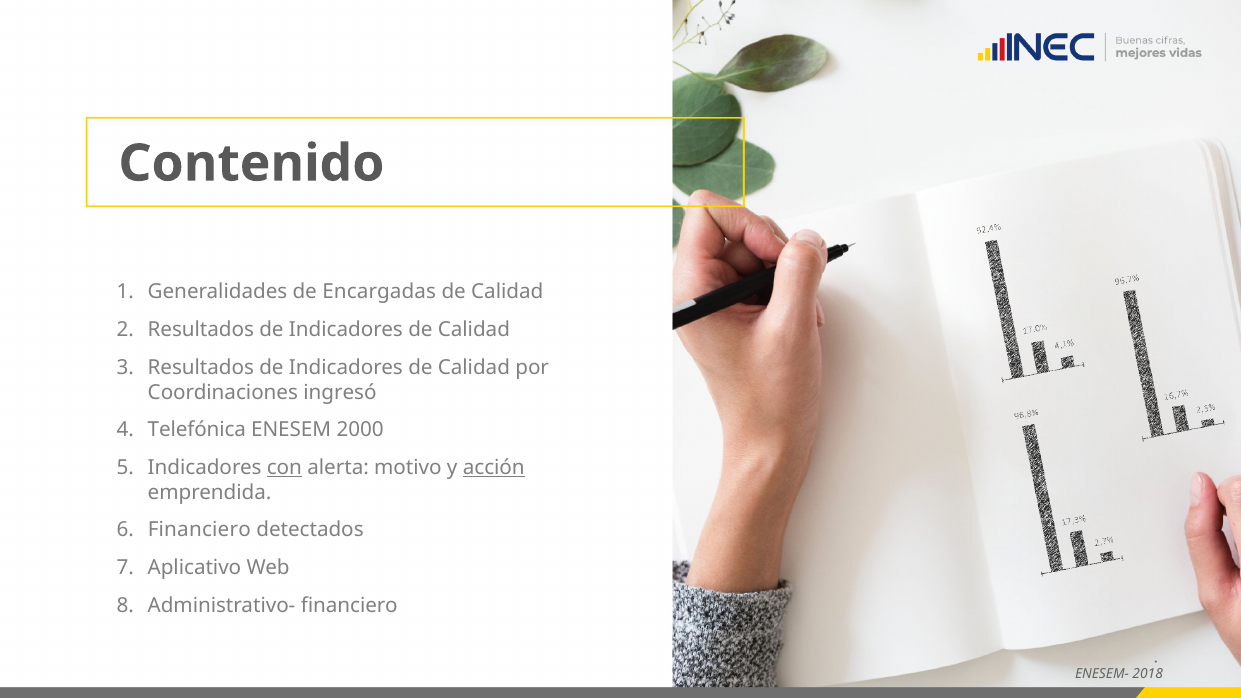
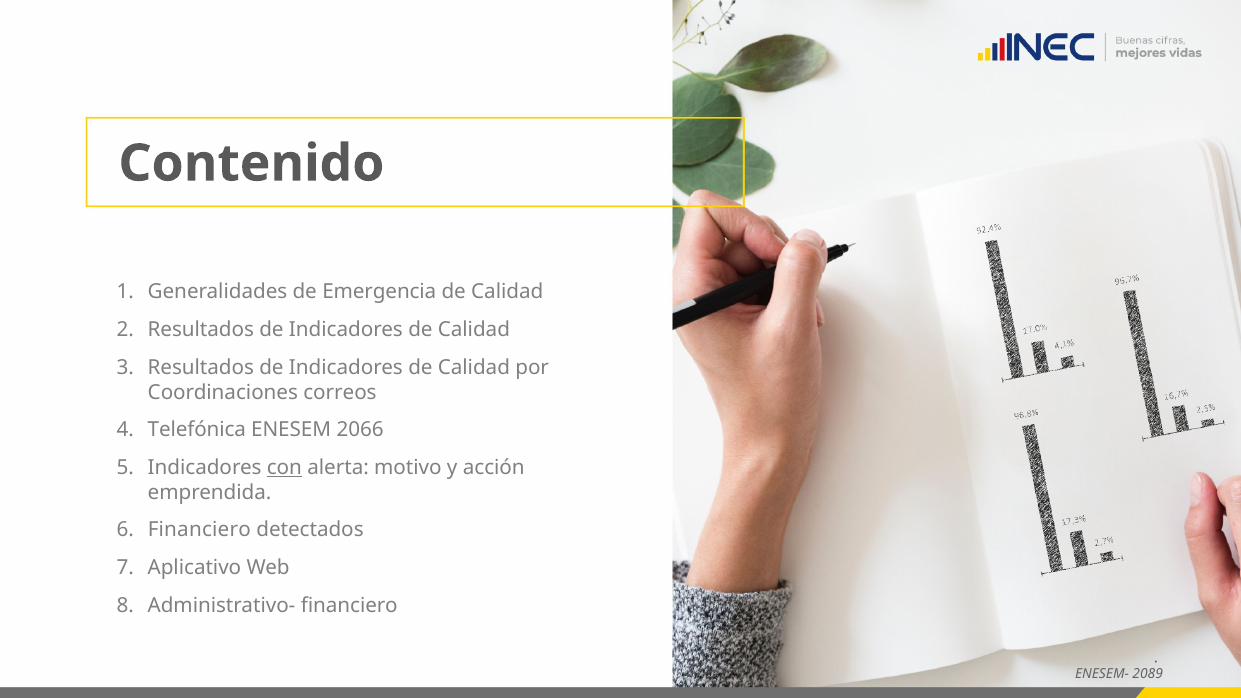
Encargadas: Encargadas -> Emergencia
ingresó: ingresó -> correos
2000: 2000 -> 2066
acción underline: present -> none
2018: 2018 -> 2089
